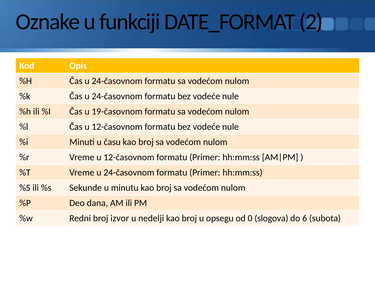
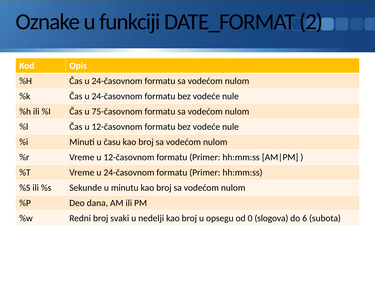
19-časovnom: 19-časovnom -> 75-časovnom
izvor: izvor -> svaki
